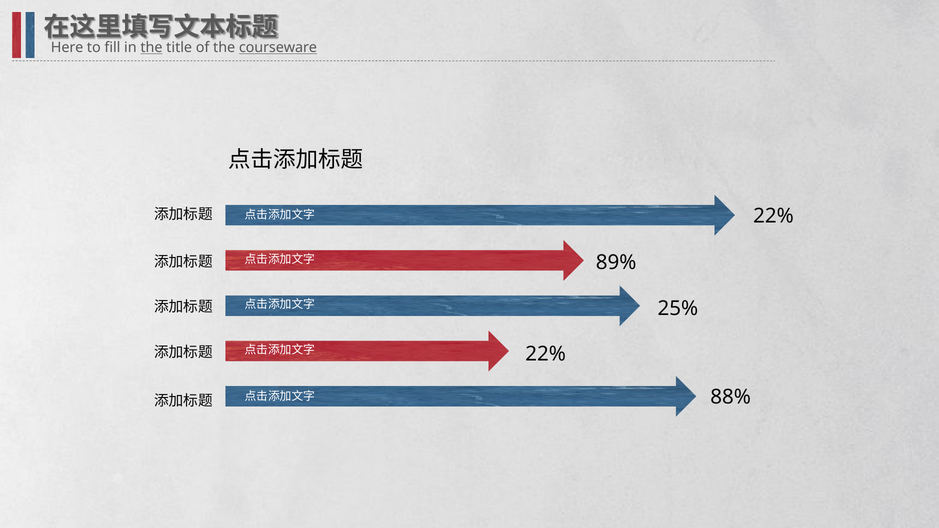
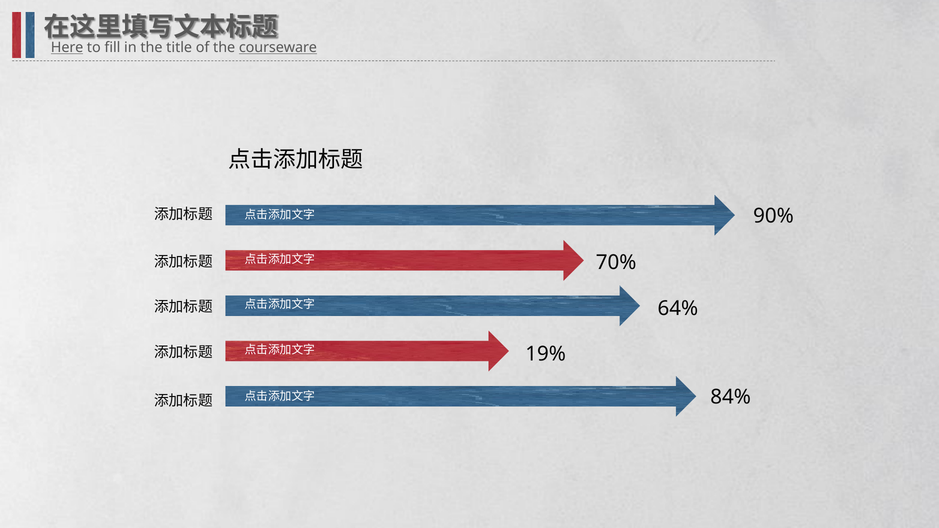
Here underline: none -> present
the at (151, 48) underline: present -> none
22% at (773, 216): 22% -> 90%
89%: 89% -> 70%
25%: 25% -> 64%
22% at (546, 354): 22% -> 19%
88%: 88% -> 84%
